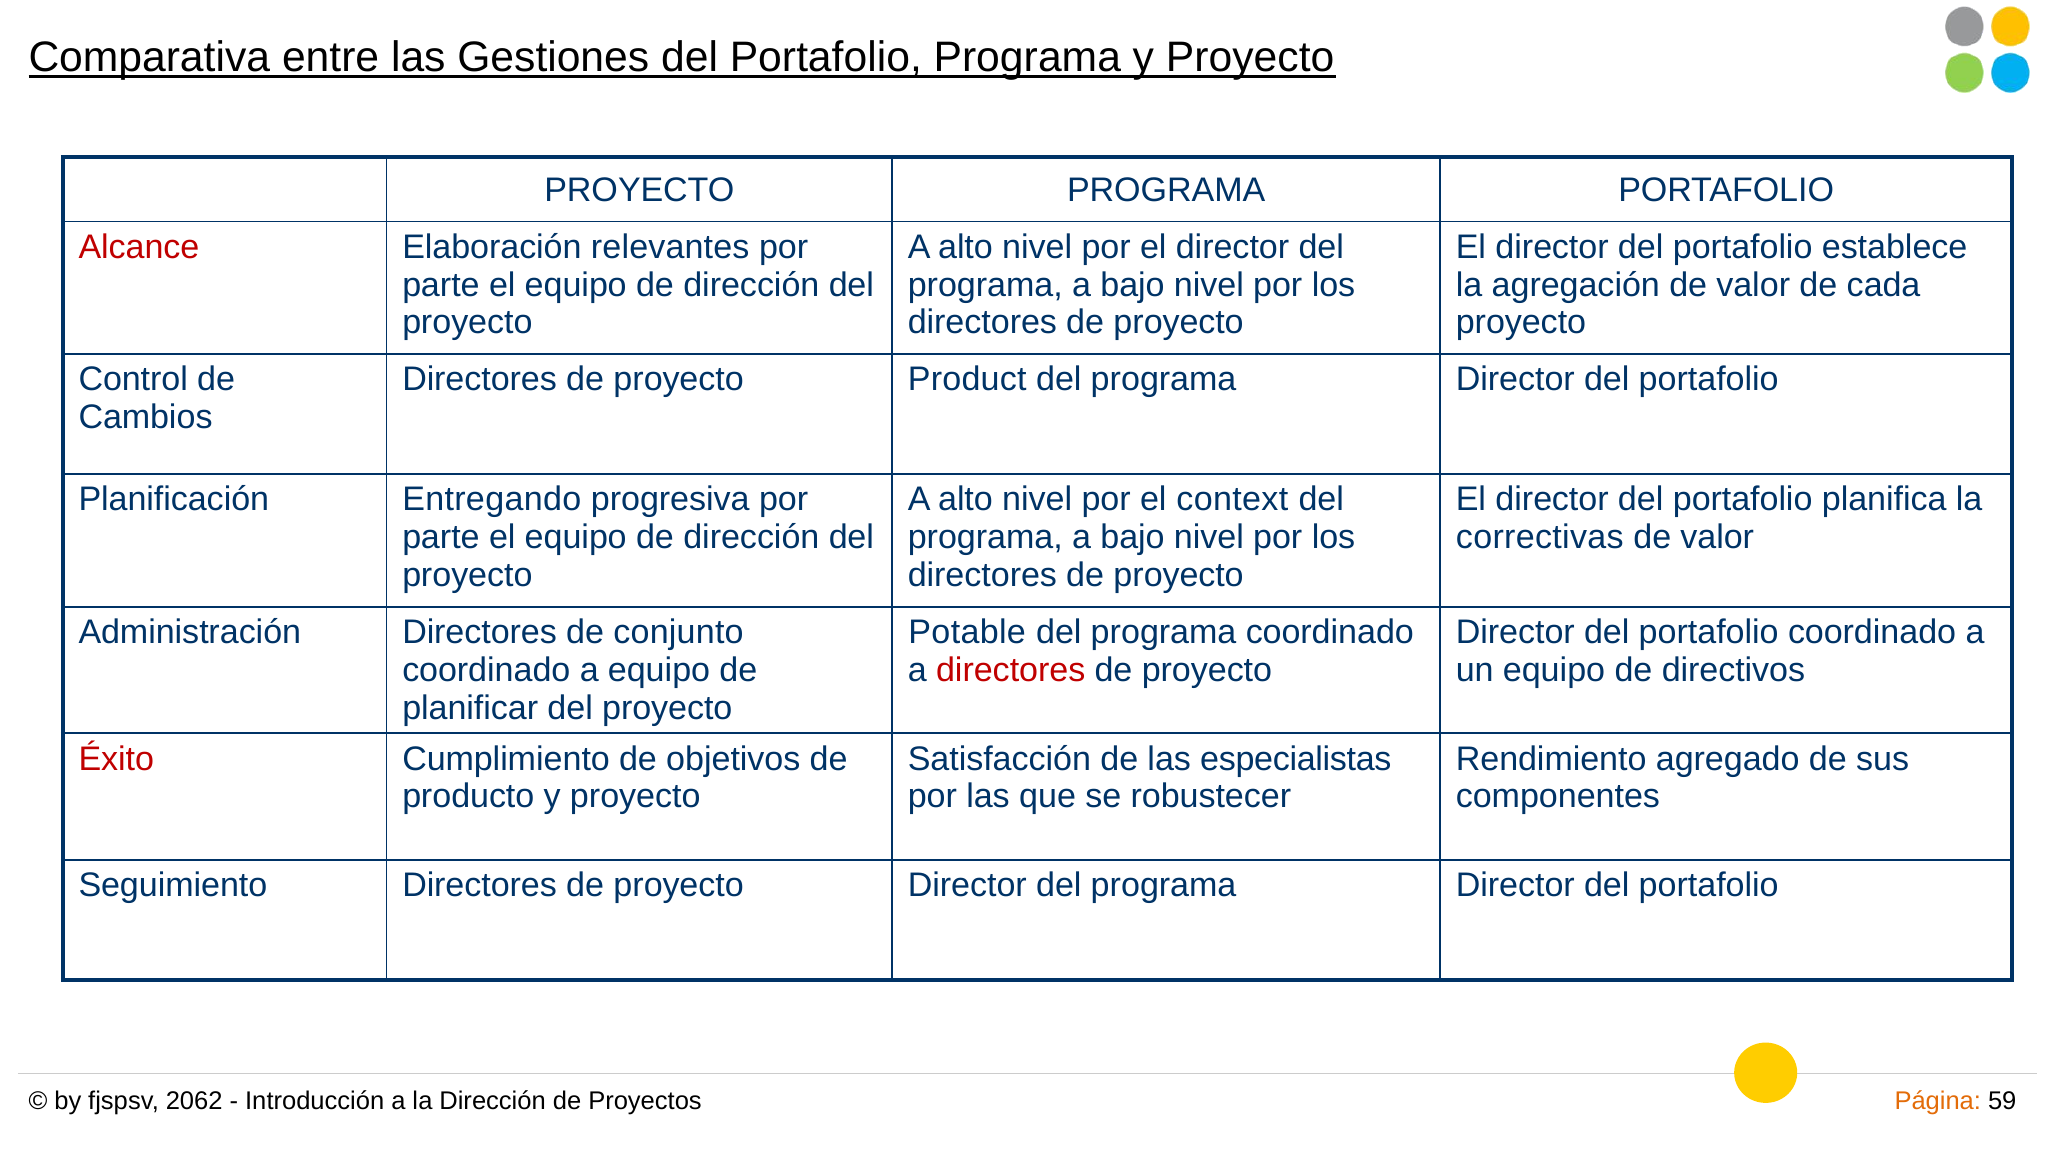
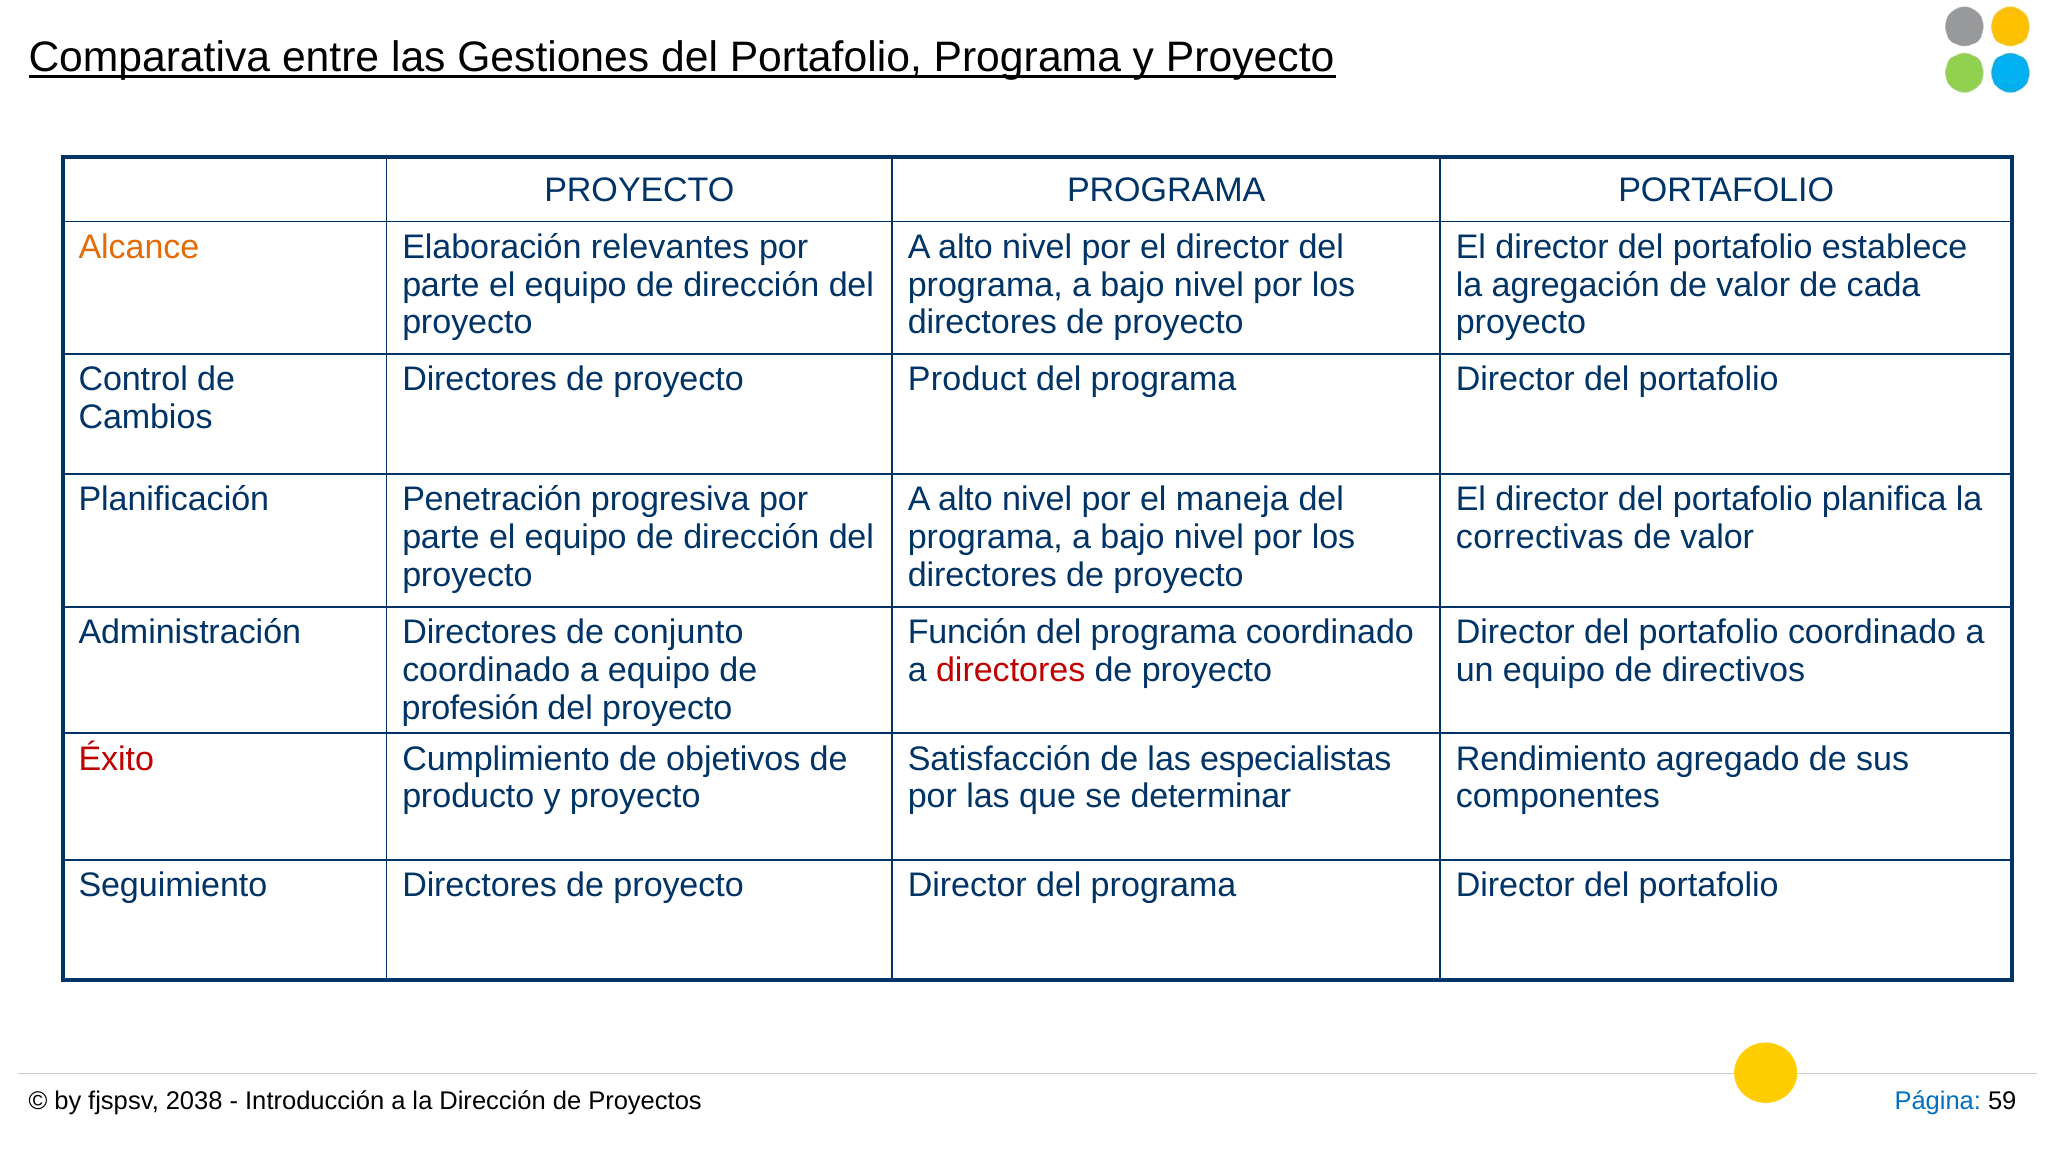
Alcance colour: red -> orange
Entregando: Entregando -> Penetración
context: context -> maneja
Potable: Potable -> Función
planificar: planificar -> profesión
robustecer: robustecer -> determinar
2062: 2062 -> 2038
Página colour: orange -> blue
